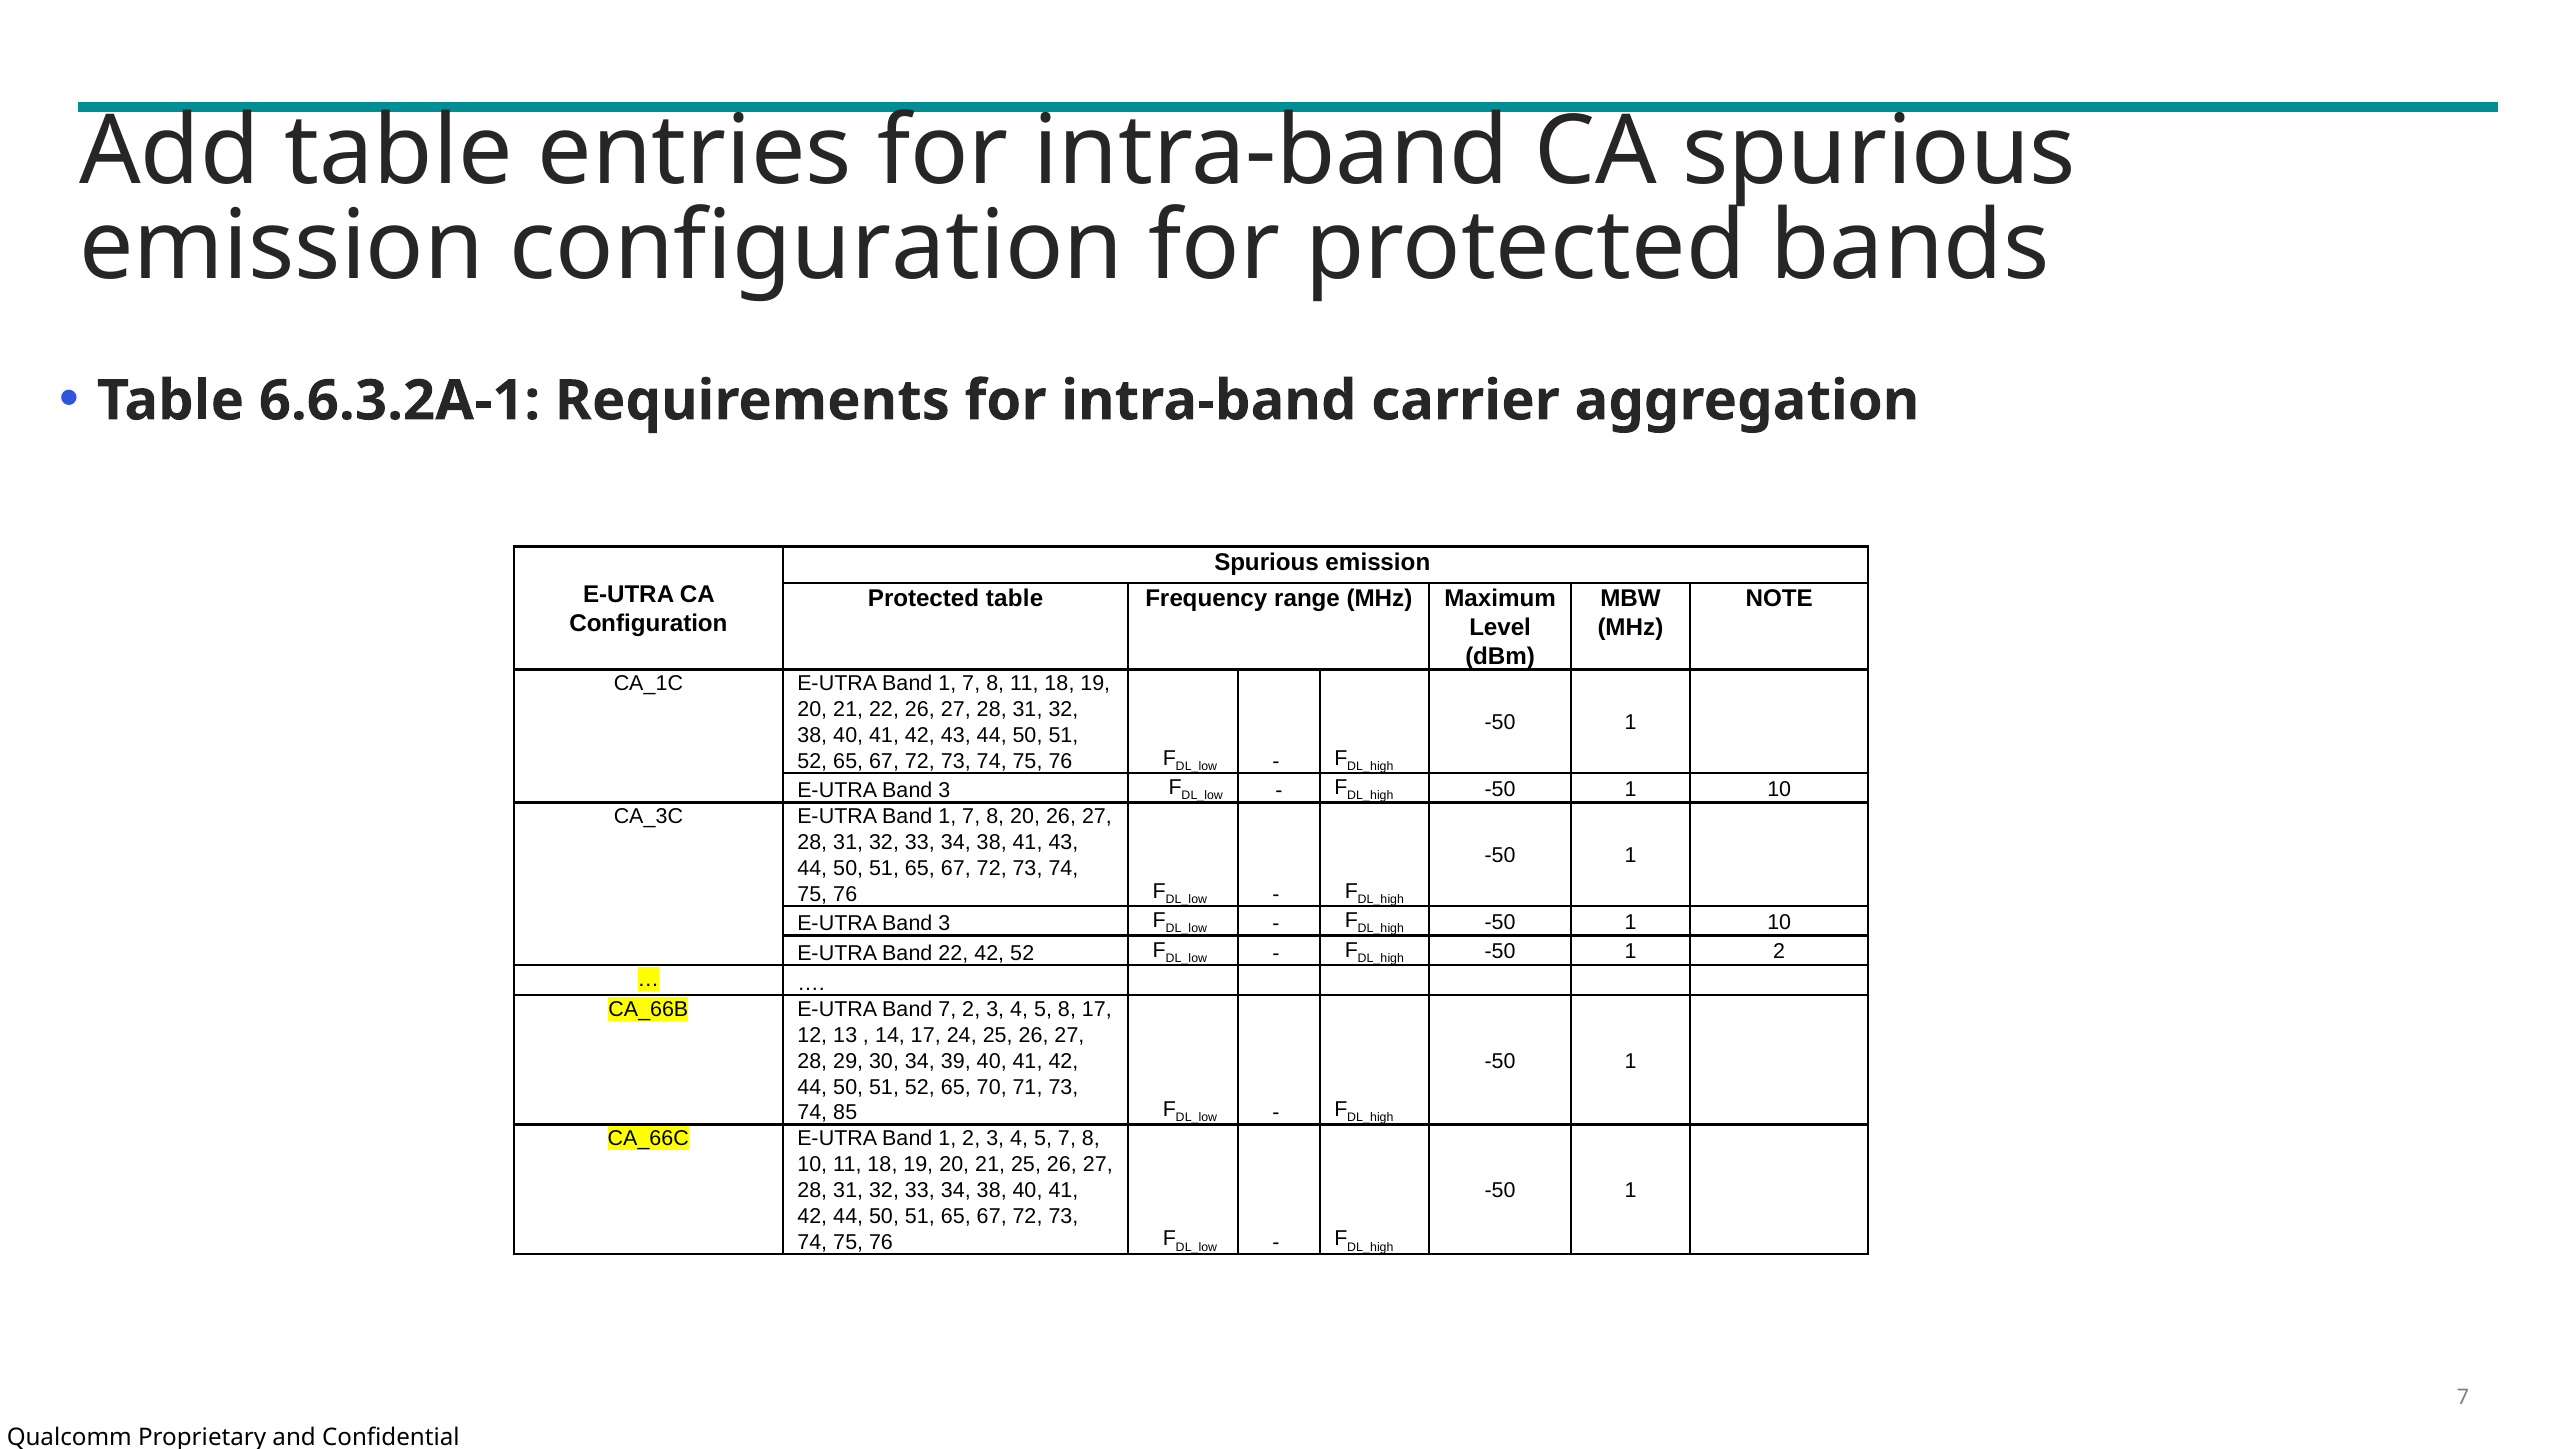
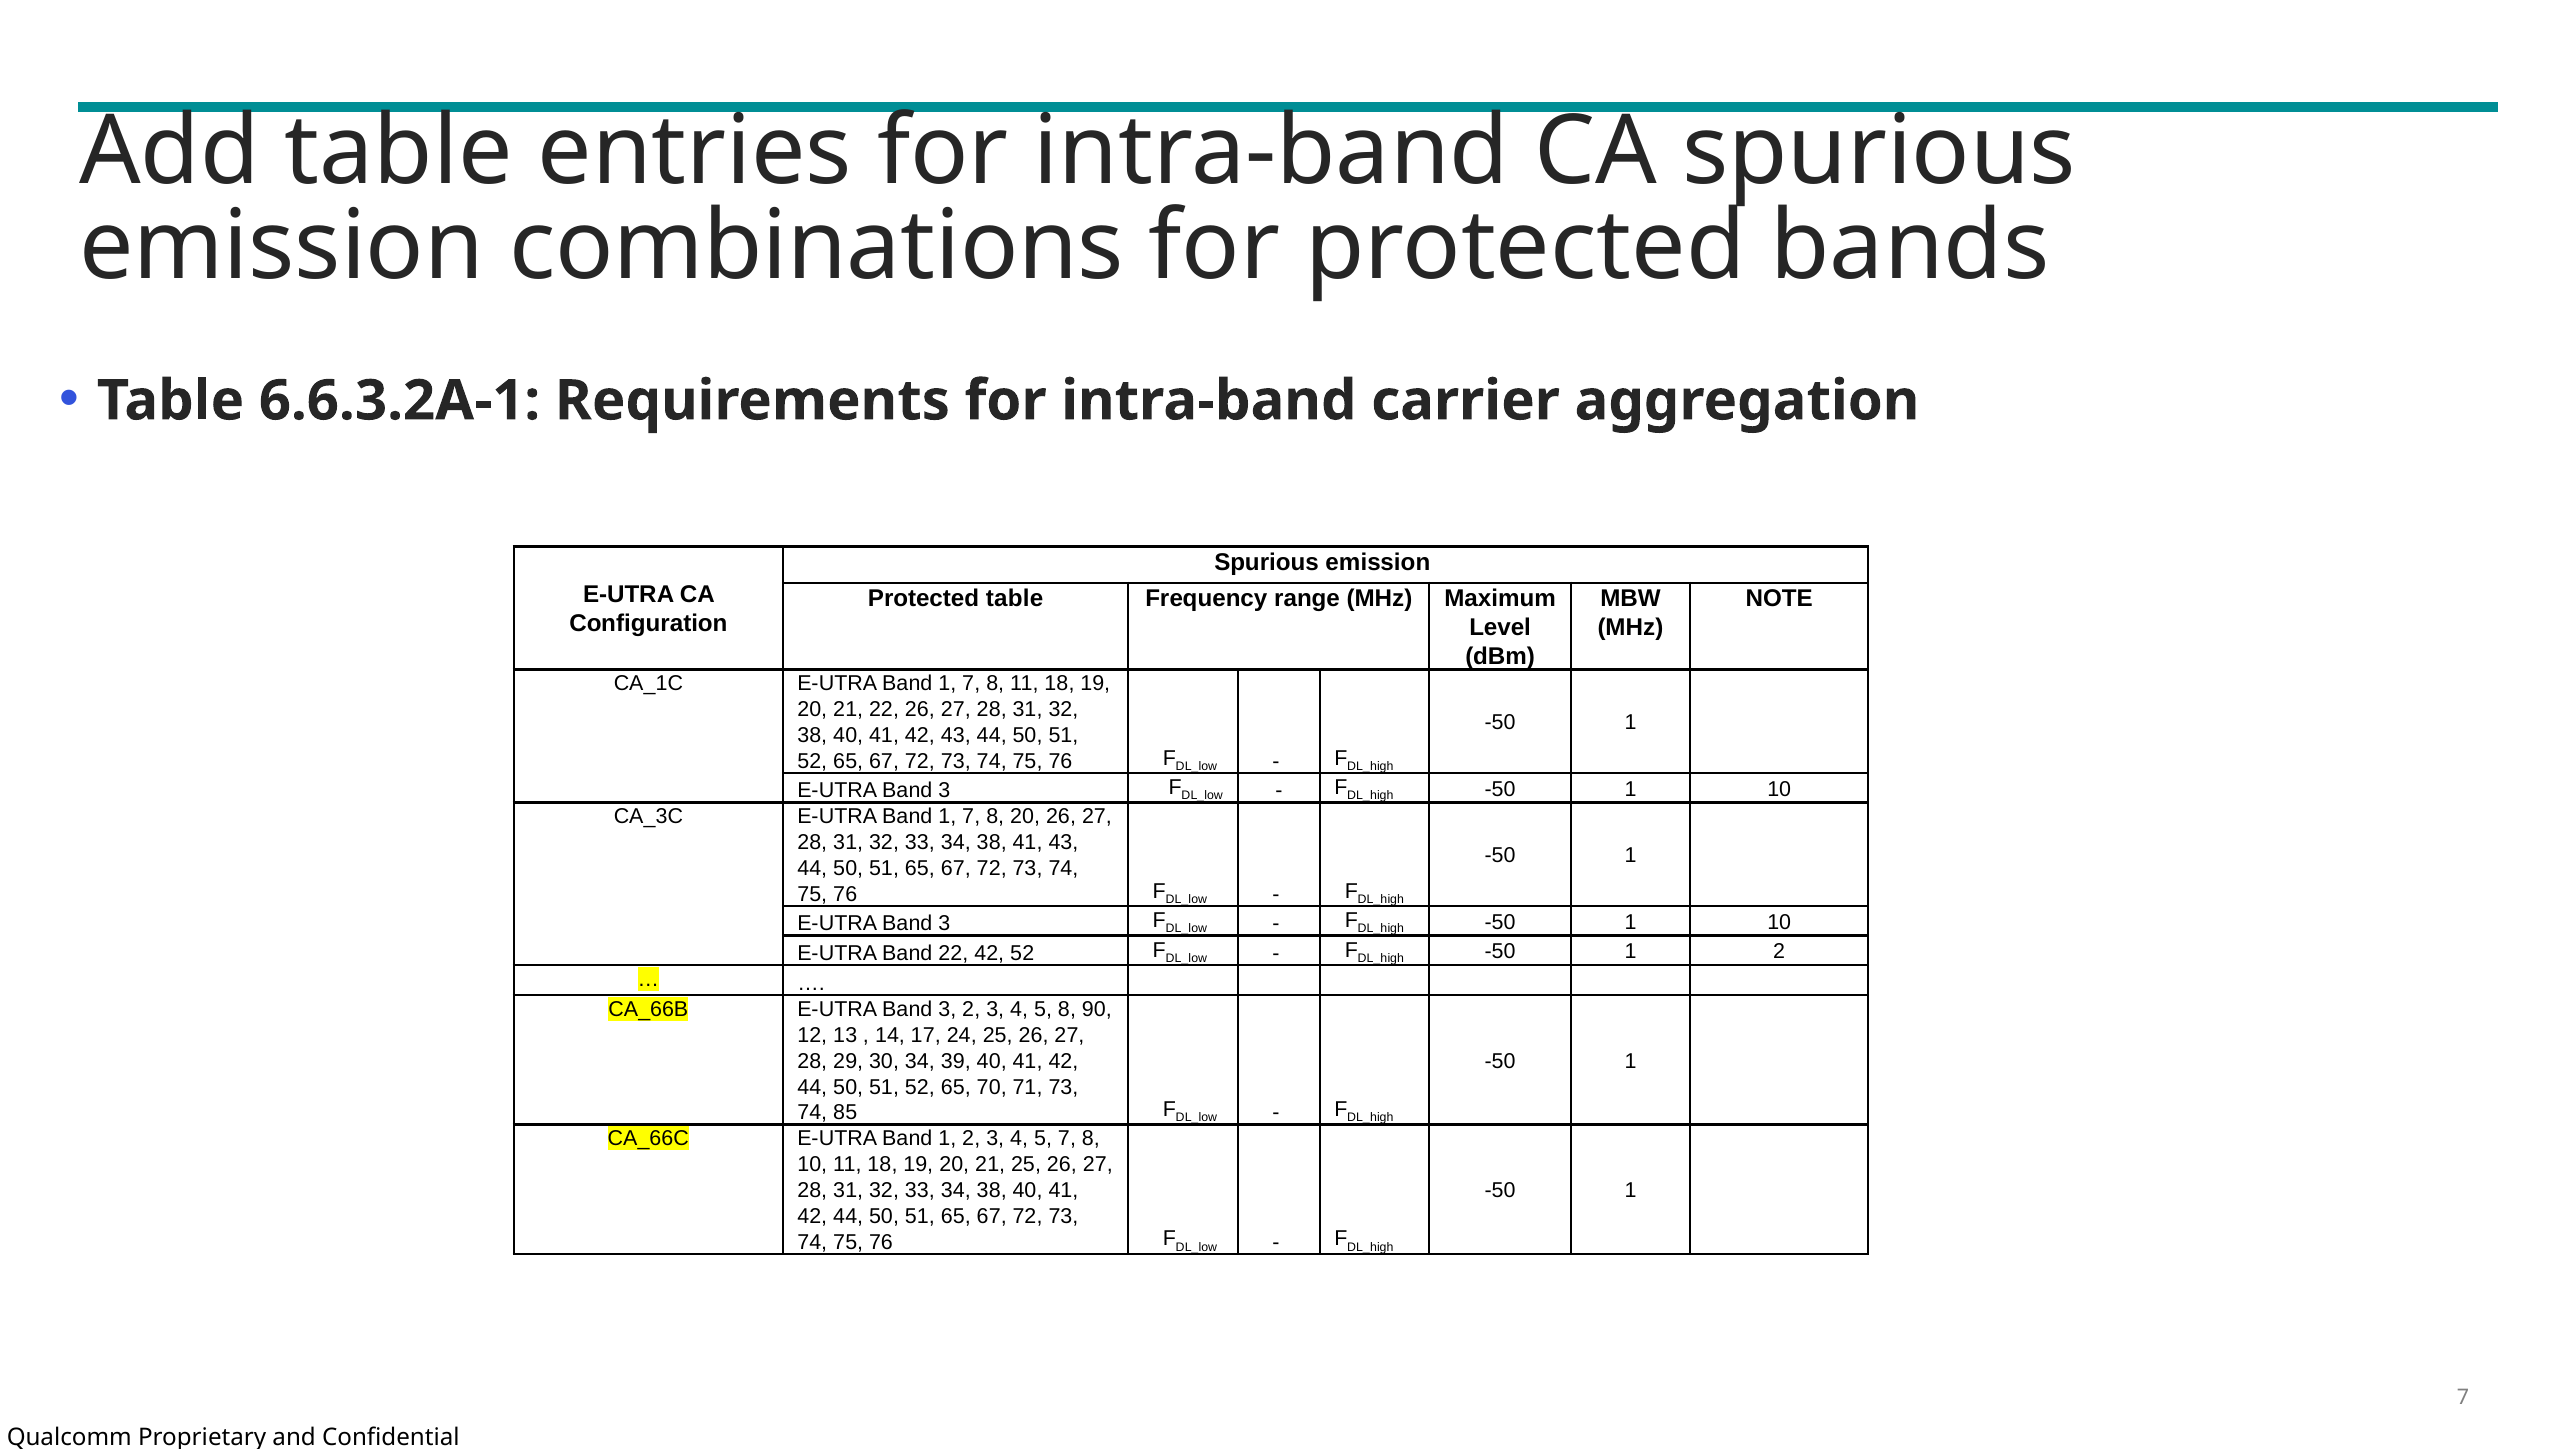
emission configuration: configuration -> combinations
7 at (947, 1009): 7 -> 3
8 17: 17 -> 90
